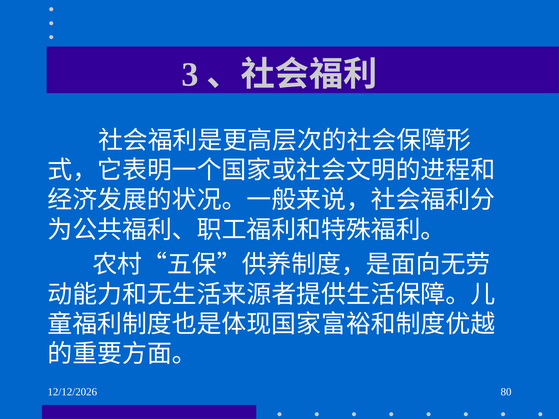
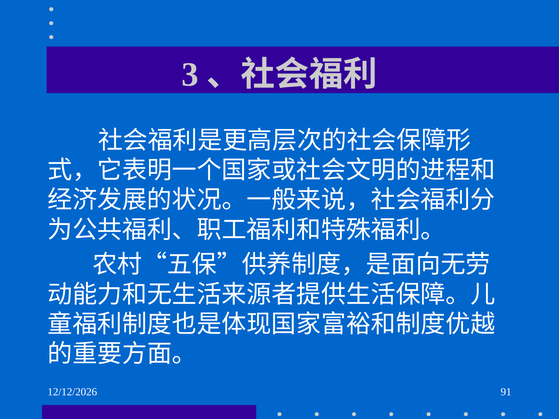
80: 80 -> 91
